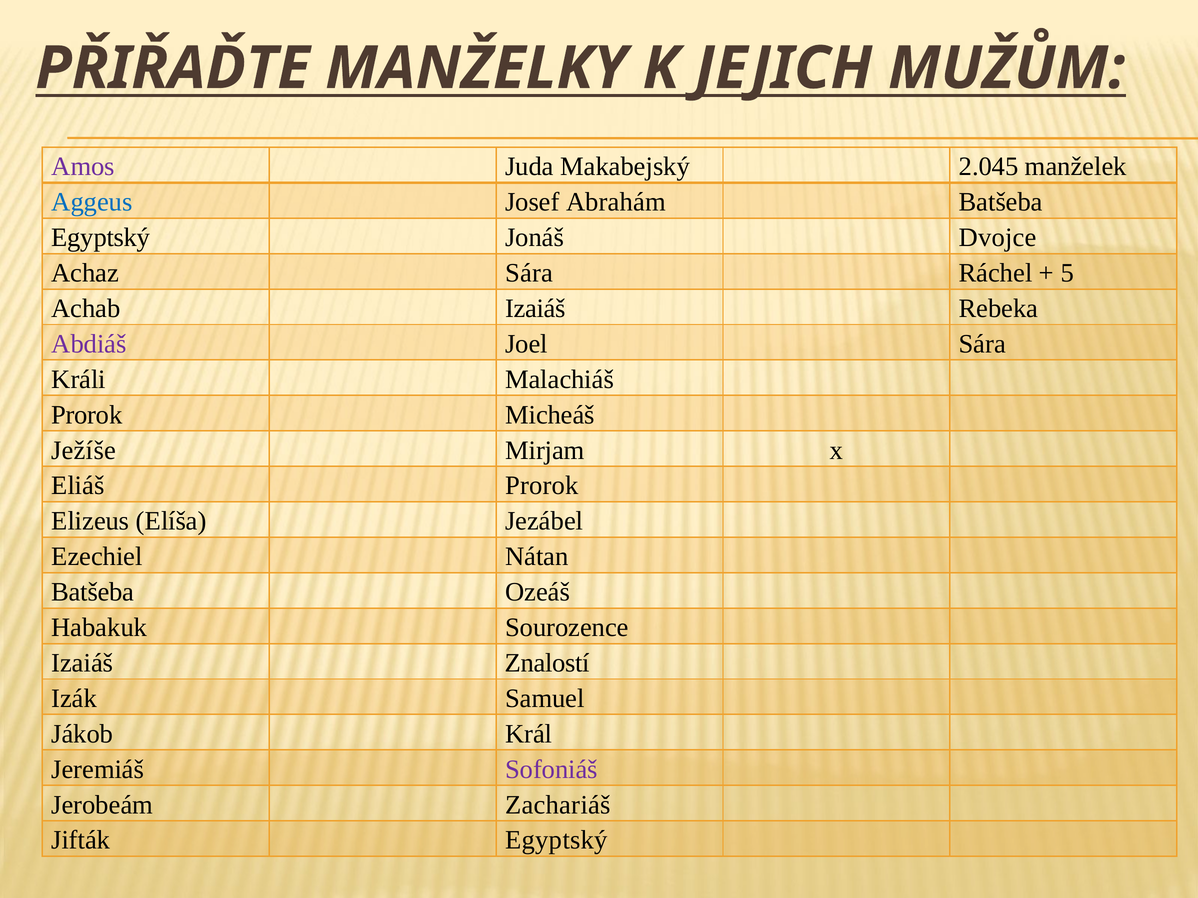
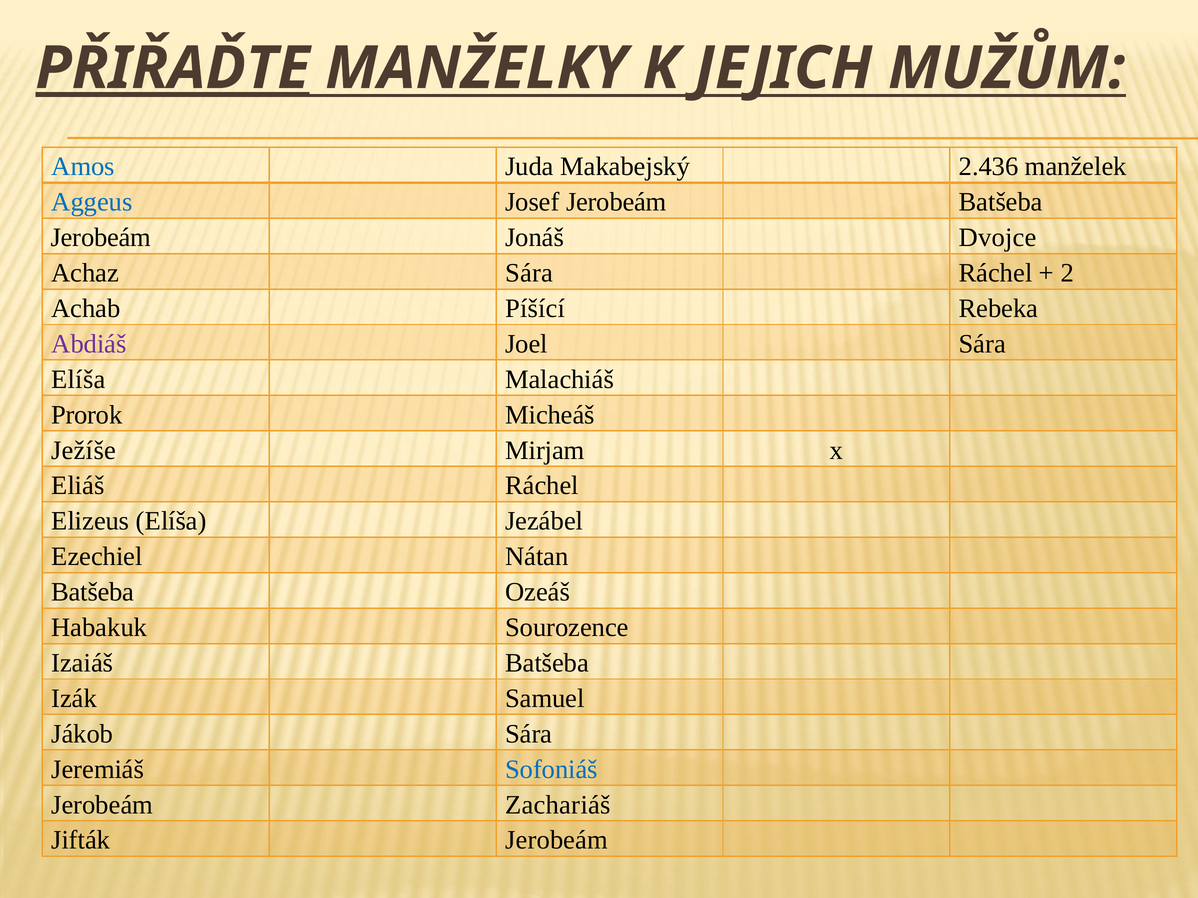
PŘIŘAĎTE underline: none -> present
Amos colour: purple -> blue
2.045: 2.045 -> 2.436
Josef Abrahám: Abrahám -> Jerobeám
Egyptský at (101, 238): Egyptský -> Jerobeám
5: 5 -> 2
Achab Izaiáš: Izaiáš -> Píšící
Králi at (79, 380): Králi -> Elíša
Eliáš Prorok: Prorok -> Ráchel
Izaiáš Znalostí: Znalostí -> Batšeba
Jákob Král: Král -> Sára
Sofoniáš colour: purple -> blue
Jifták Egyptský: Egyptský -> Jerobeám
